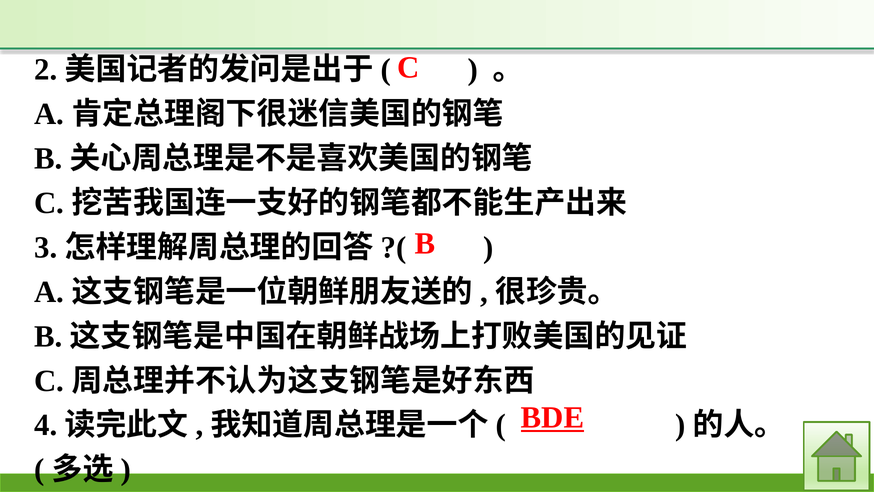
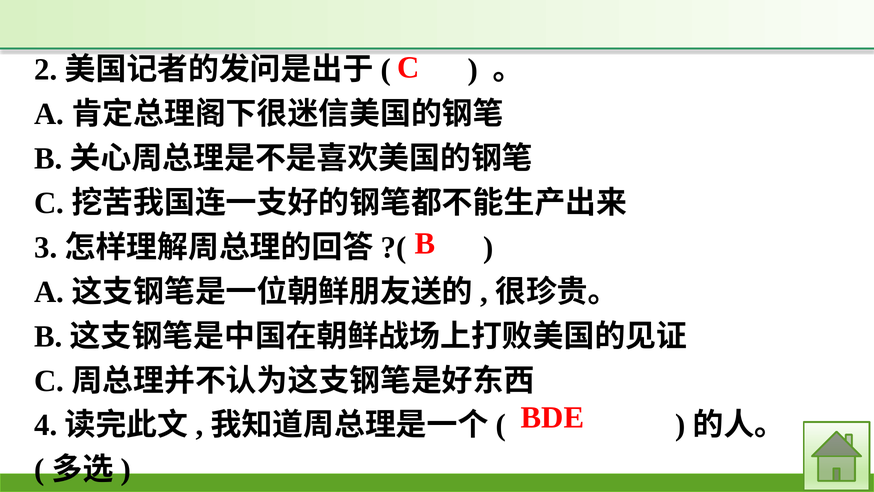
BDE underline: present -> none
